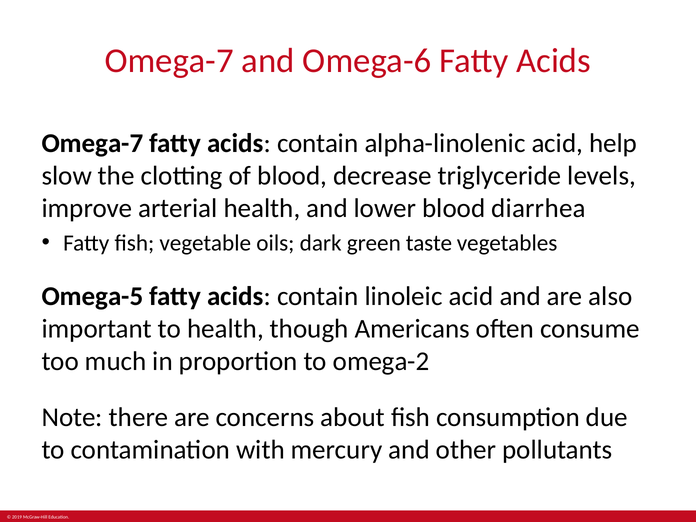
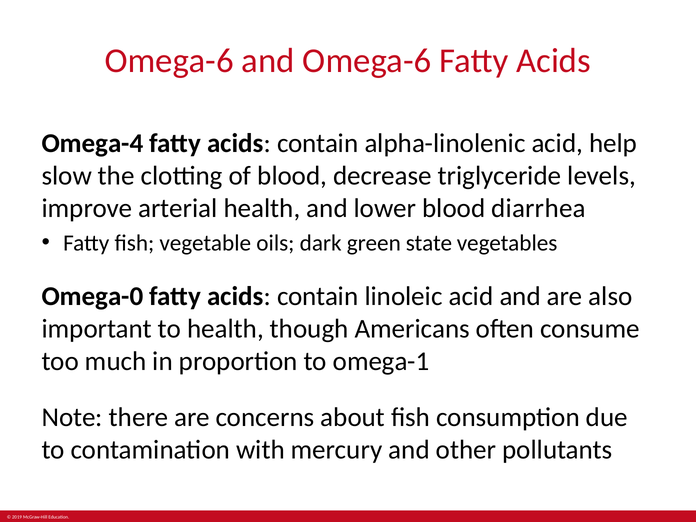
Omega-7 at (169, 61): Omega-7 -> Omega-6
Omega-7 at (92, 143): Omega-7 -> Omega-4
taste: taste -> state
Omega-5: Omega-5 -> Omega-0
omega-2: omega-2 -> omega-1
